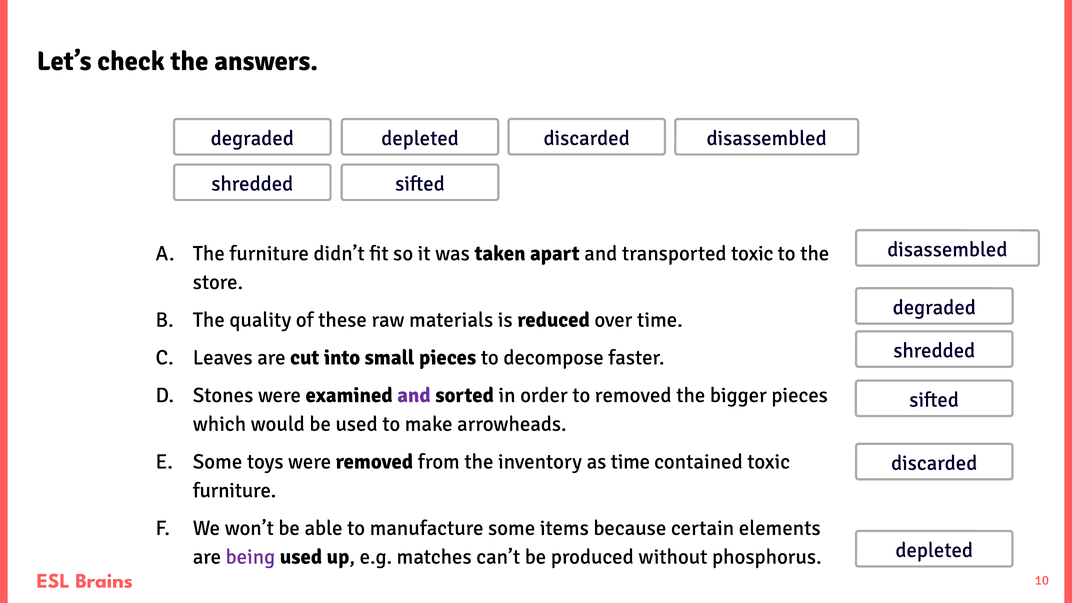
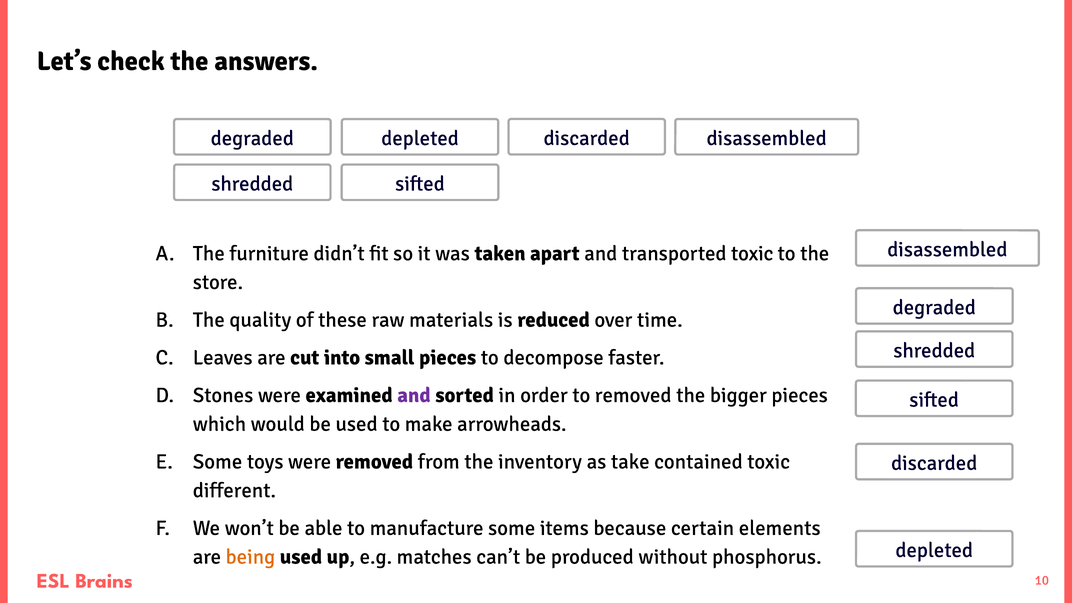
as time: time -> take
furniture at (234, 490): furniture -> different
being colour: purple -> orange
